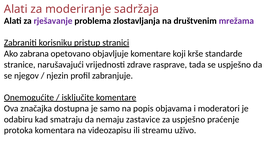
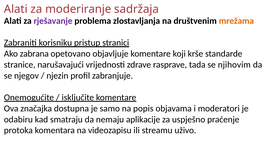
mrežama colour: purple -> orange
se uspješno: uspješno -> njihovim
zastavice: zastavice -> aplikacije
